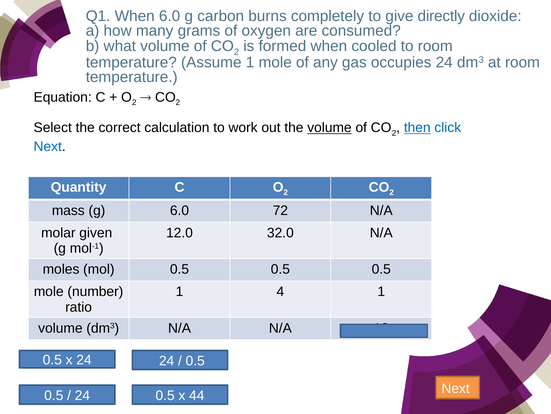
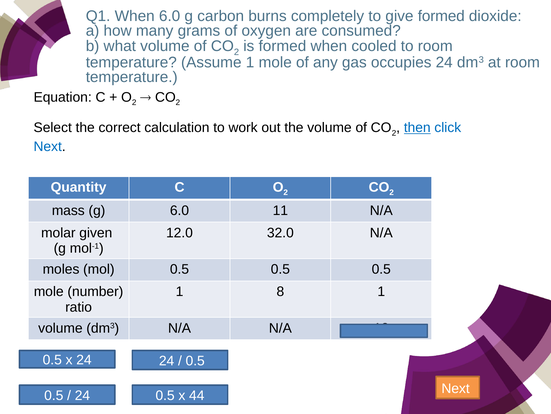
give directly: directly -> formed
volume at (329, 127) underline: present -> none
72: 72 -> 11
4: 4 -> 8
